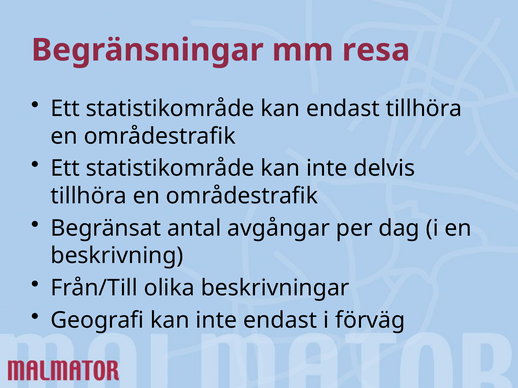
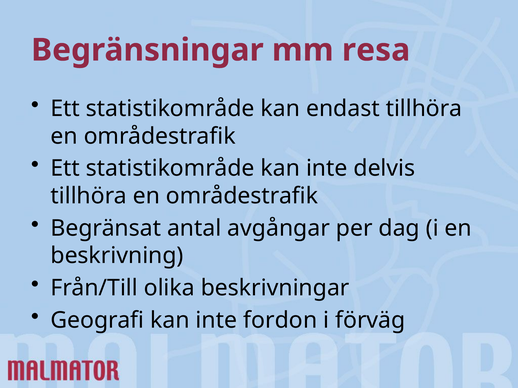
inte endast: endast -> fordon
